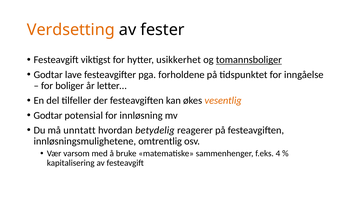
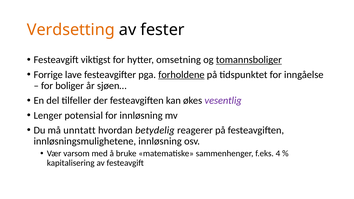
usikkerhet: usikkerhet -> omsetning
Godtar at (48, 75): Godtar -> Forrige
forholdene underline: none -> present
letter…: letter… -> sjøen…
vesentlig colour: orange -> purple
Godtar at (48, 115): Godtar -> Lenger
innløsningsmulighetene omtrentlig: omtrentlig -> innløsning
